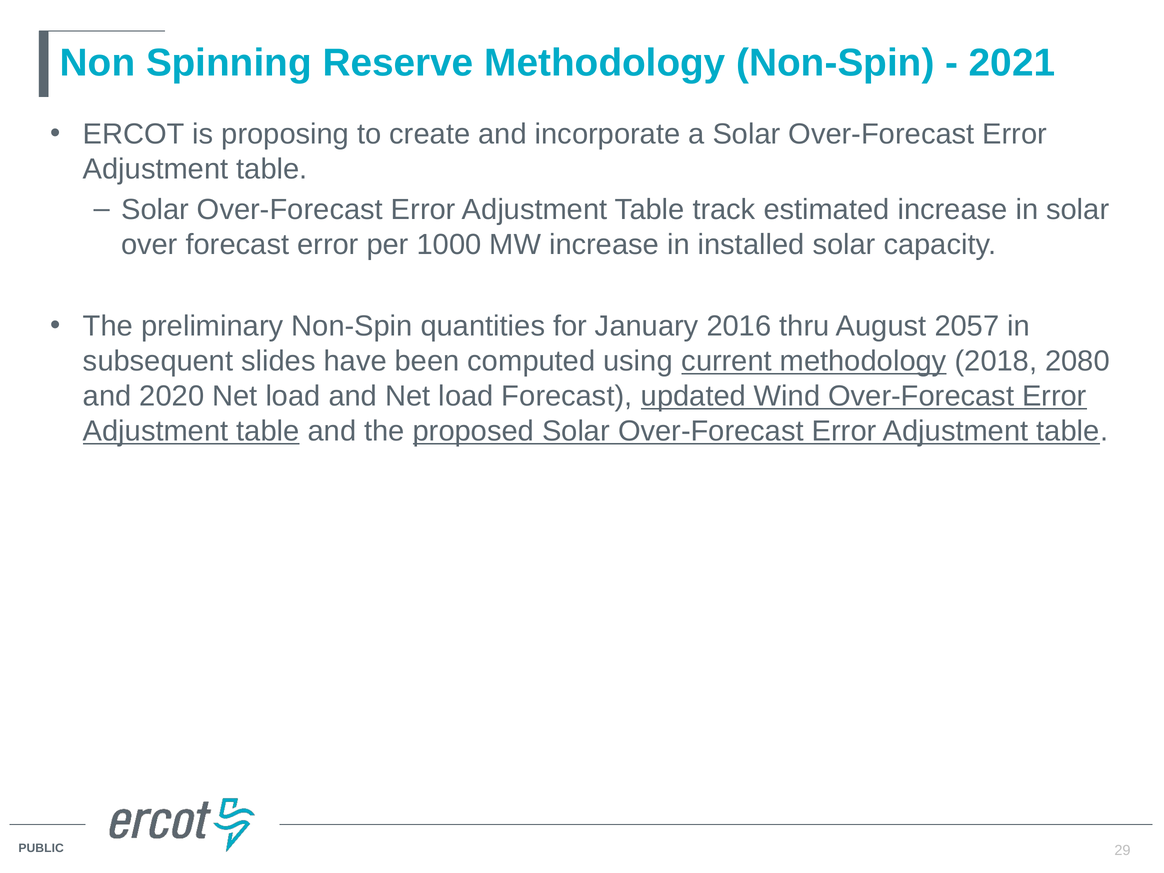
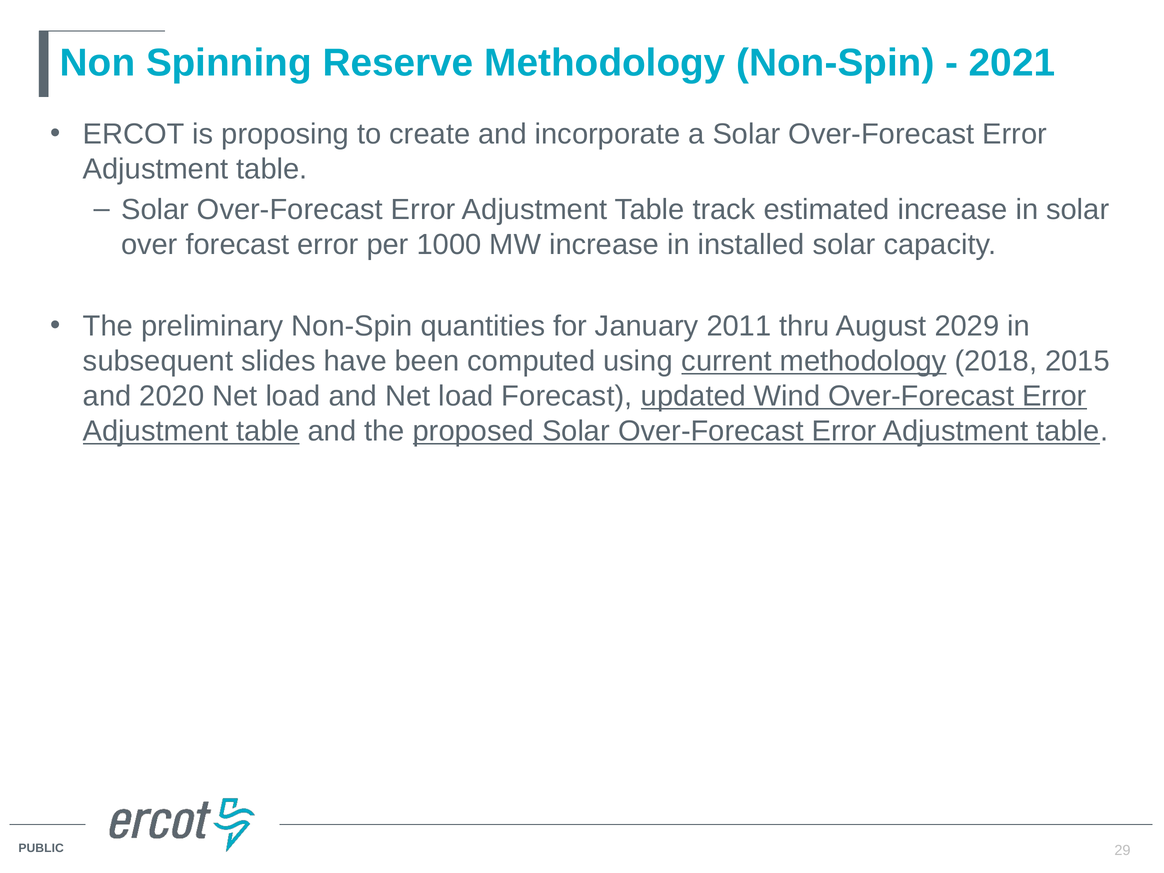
2016: 2016 -> 2011
2057: 2057 -> 2029
2080: 2080 -> 2015
